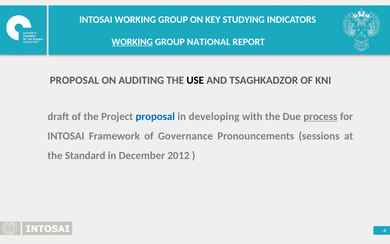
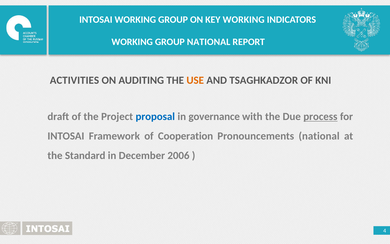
KEY STUDYING: STUDYING -> WORKING
WORKING at (132, 42) underline: present -> none
PROPOSAL at (74, 80): PROPOSAL -> ACTIVITIES
USE colour: black -> orange
developing: developing -> governance
Governance: Governance -> Cooperation
Pronouncements sessions: sessions -> national
2012: 2012 -> 2006
